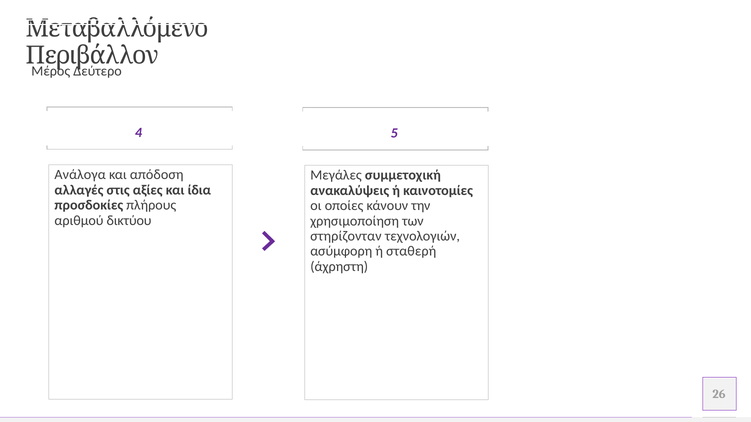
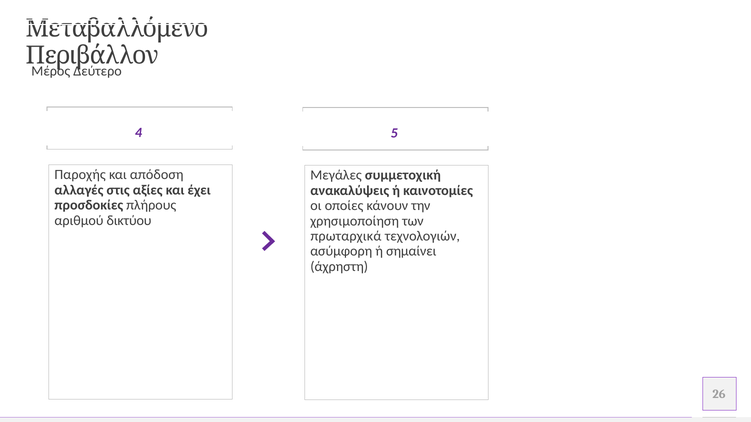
Ανάλογα: Ανάλογα -> Παροχής
ίδια: ίδια -> έχει
στηρίζονταν: στηρίζονταν -> πρωταρχικά
σταθερή: σταθερή -> σημαίνει
